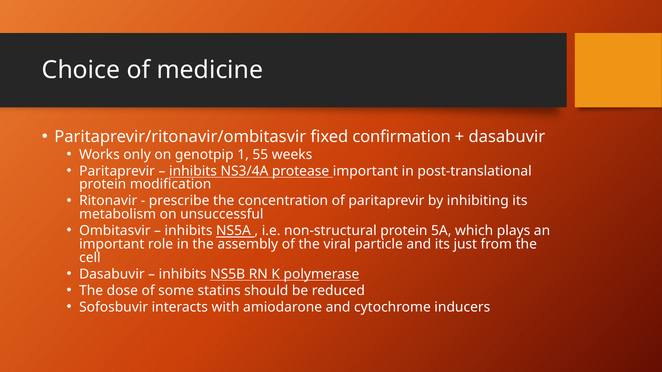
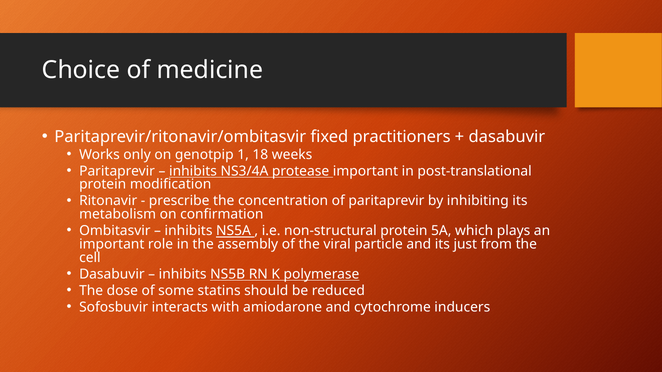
confirmation: confirmation -> practitioners
55: 55 -> 18
unsuccessful: unsuccessful -> confirmation
